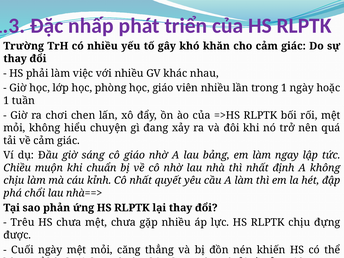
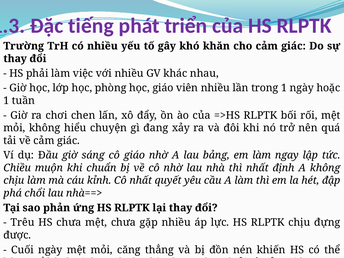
nhấp: nhấp -> tiếng
